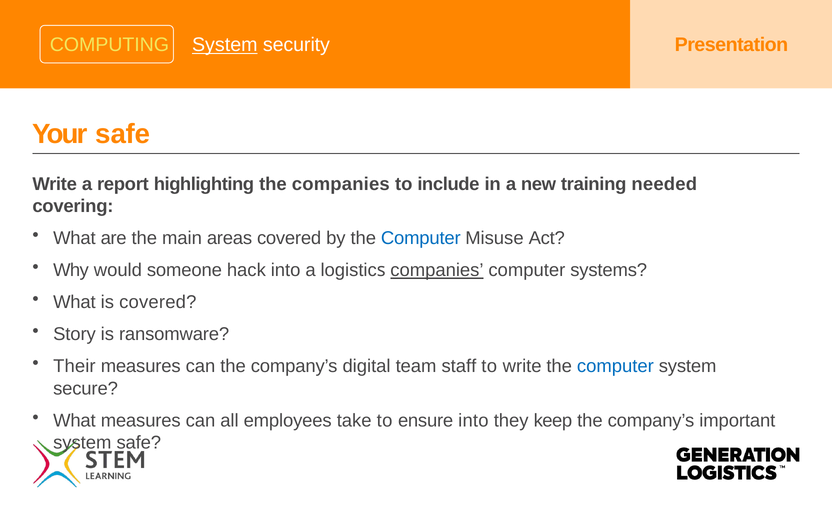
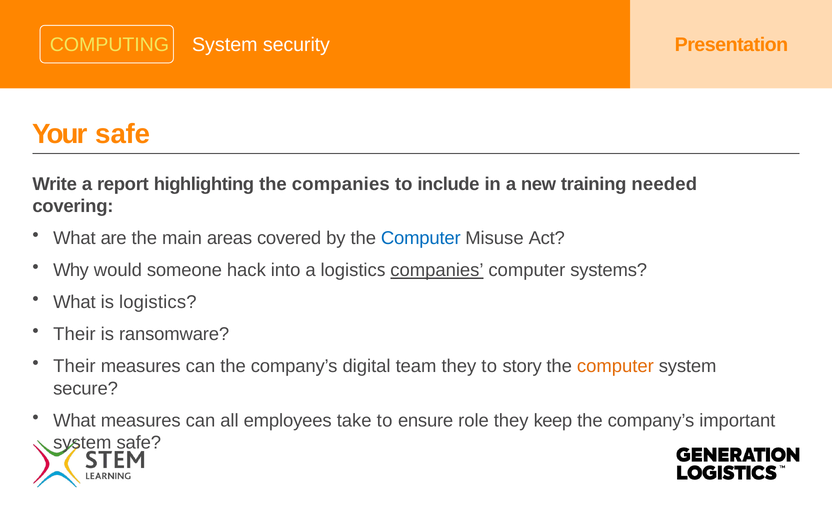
System at (225, 45) underline: present -> none
is covered: covered -> logistics
Story at (74, 335): Story -> Their
team staff: staff -> they
to write: write -> story
computer at (615, 367) colour: blue -> orange
ensure into: into -> role
